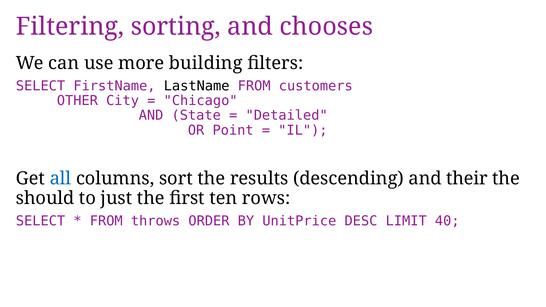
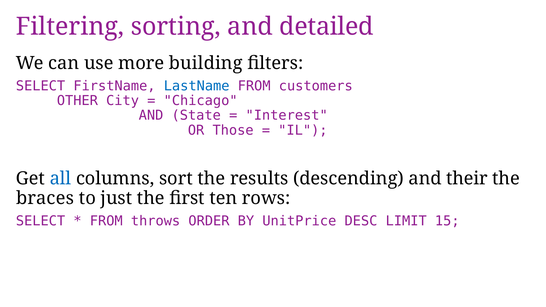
chooses: chooses -> detailed
LastName colour: black -> blue
Detailed: Detailed -> Interest
Point: Point -> Those
should: should -> braces
40: 40 -> 15
